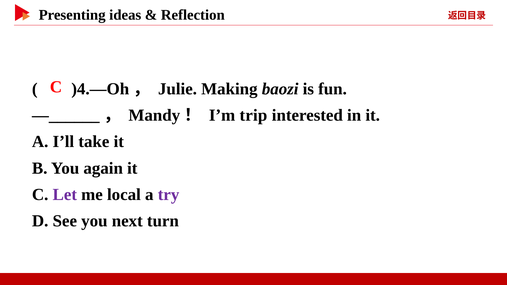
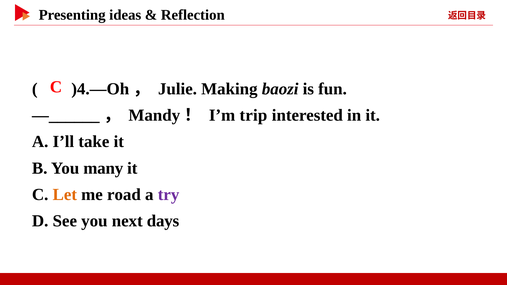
again: again -> many
Let colour: purple -> orange
local: local -> road
turn: turn -> days
